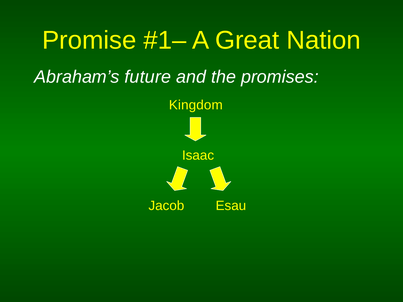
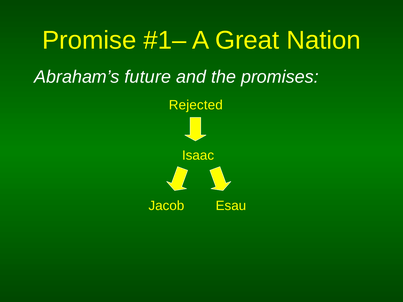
Kingdom: Kingdom -> Rejected
